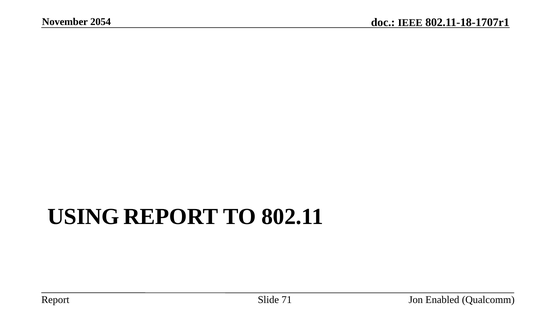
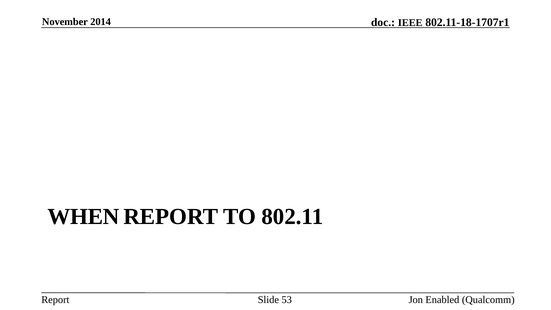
2054: 2054 -> 2014
USING: USING -> WHEN
71: 71 -> 53
